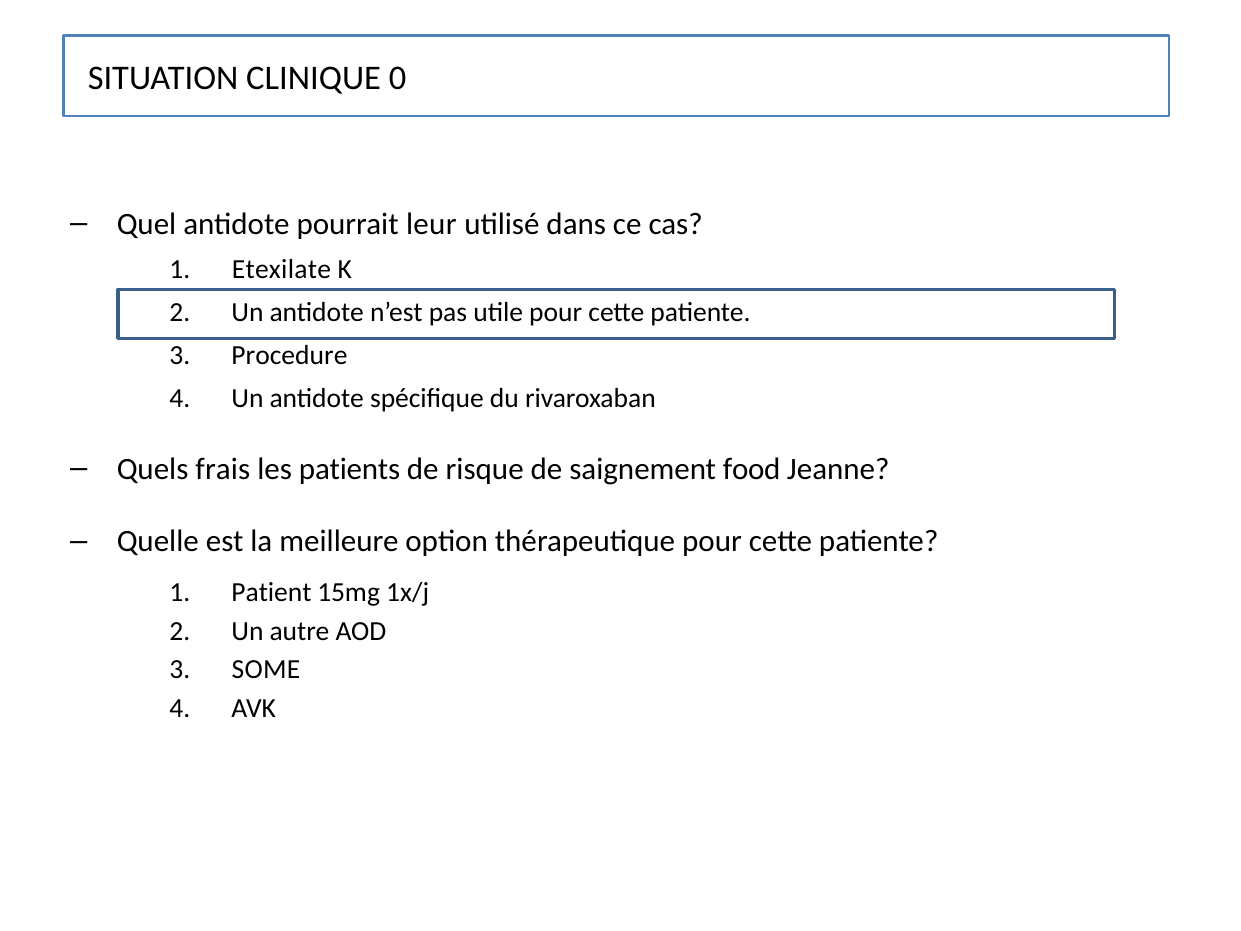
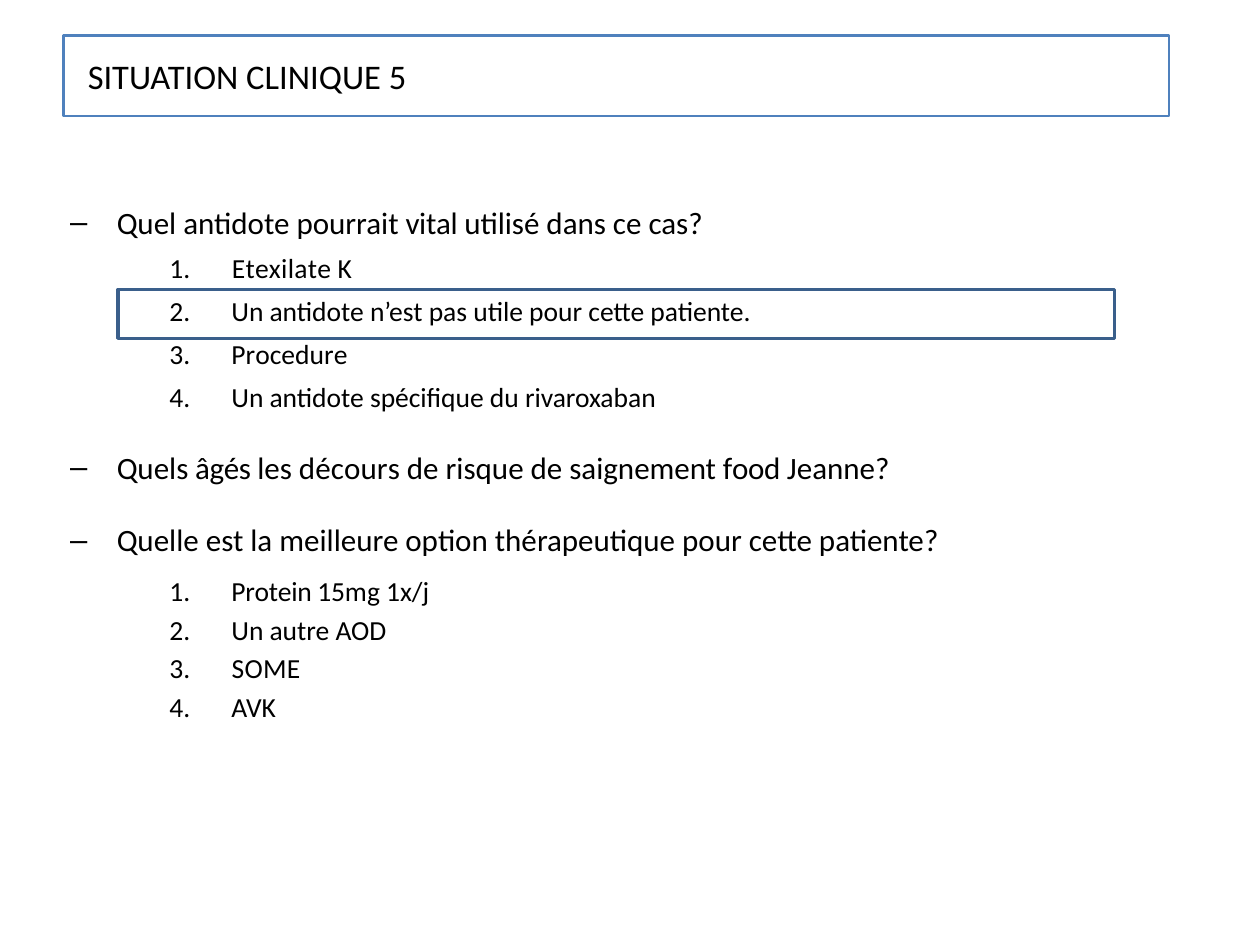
0: 0 -> 5
leur: leur -> vital
frais: frais -> âgés
patients: patients -> décours
Patient: Patient -> Protein
